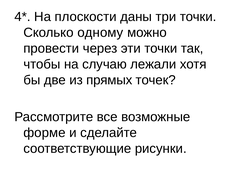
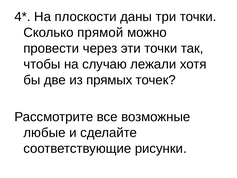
одному: одному -> прямой
форме: форме -> любые
